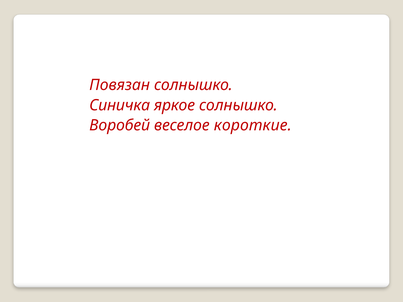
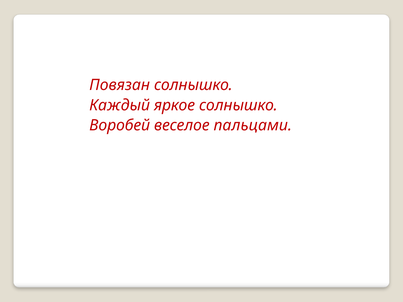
Синичка: Синичка -> Каждый
короткие: короткие -> пальцами
